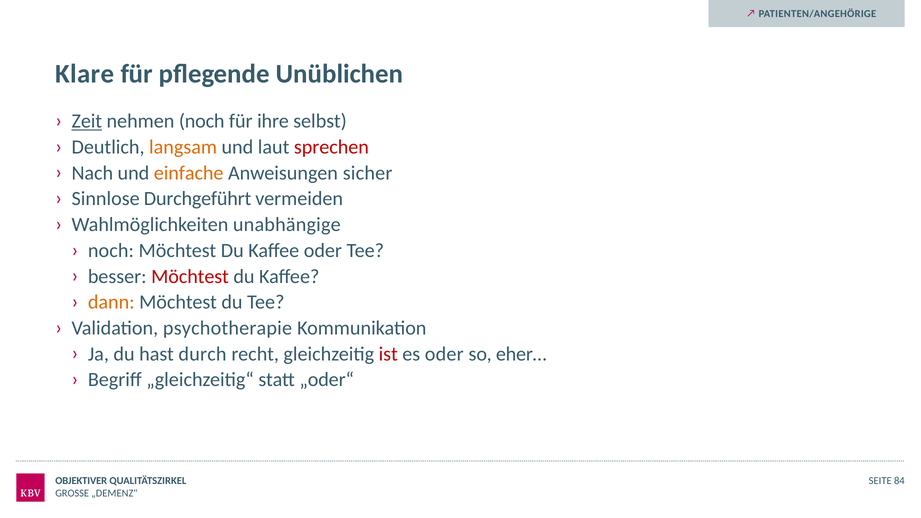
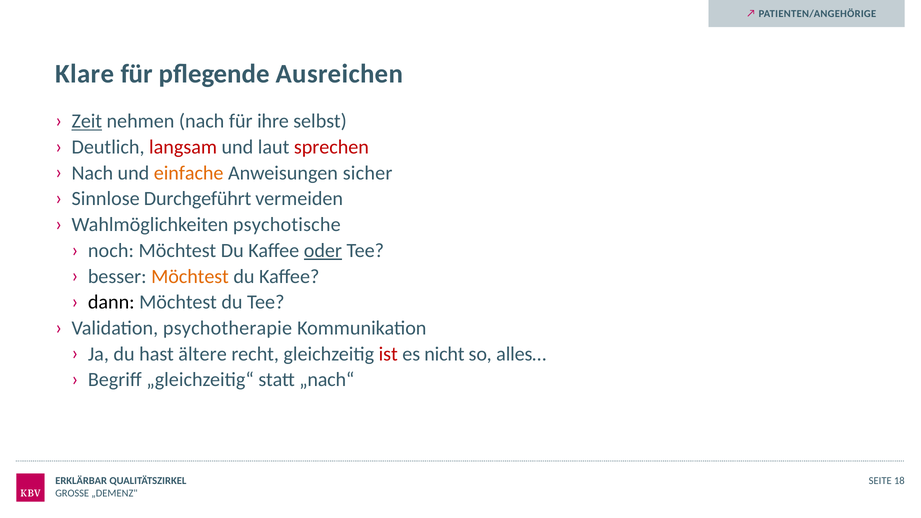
Unüblichen: Unüblichen -> Ausreichen
nehmen noch: noch -> nach
langsam colour: orange -> red
unabhängige: unabhängige -> psychotische
oder at (323, 251) underline: none -> present
Möchtest at (190, 276) colour: red -> orange
dann colour: orange -> black
durch: durch -> ältere
es oder: oder -> nicht
eher…: eher… -> alles…
„oder“: „oder“ -> „nach“
OBJEKTIVER: OBJEKTIVER -> ERKLÄRBAR
84: 84 -> 18
